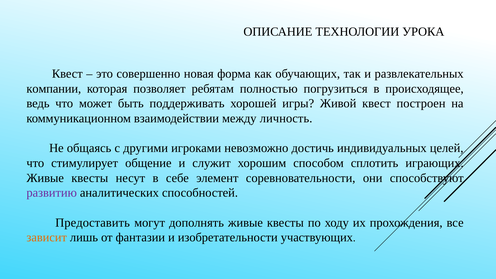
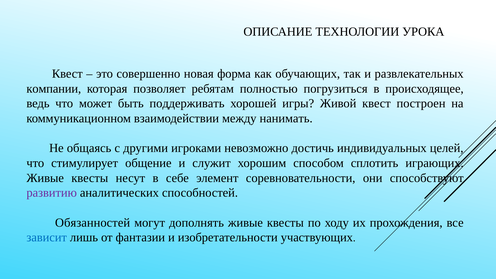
личность: личность -> нанимать
Предоставить: Предоставить -> Обязанностей
зависит colour: orange -> blue
